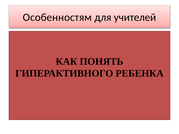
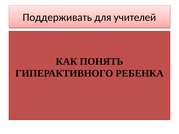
Особенностям: Особенностям -> Поддерживать
